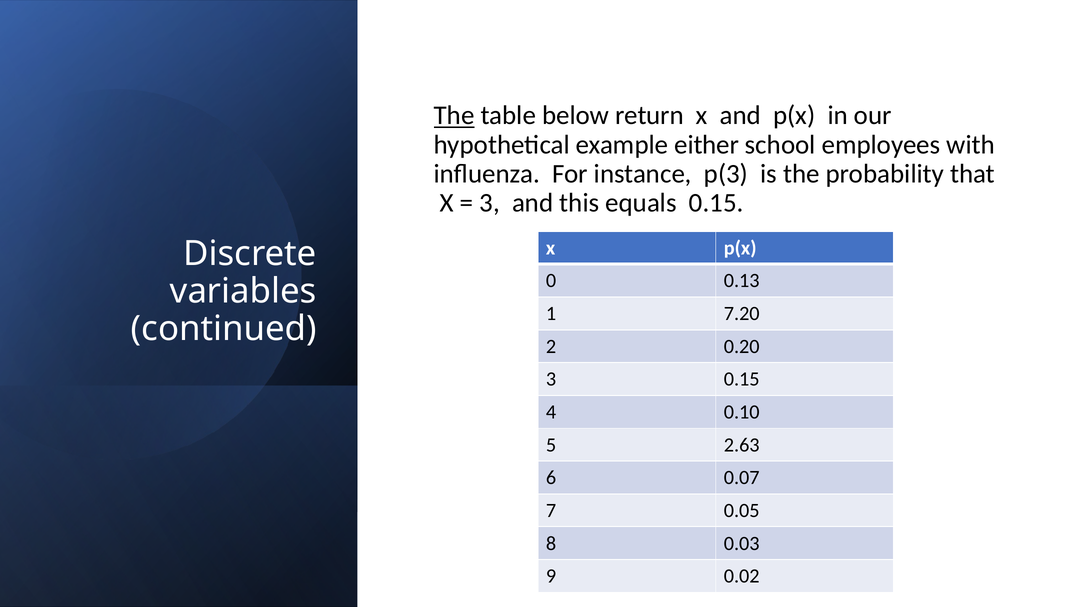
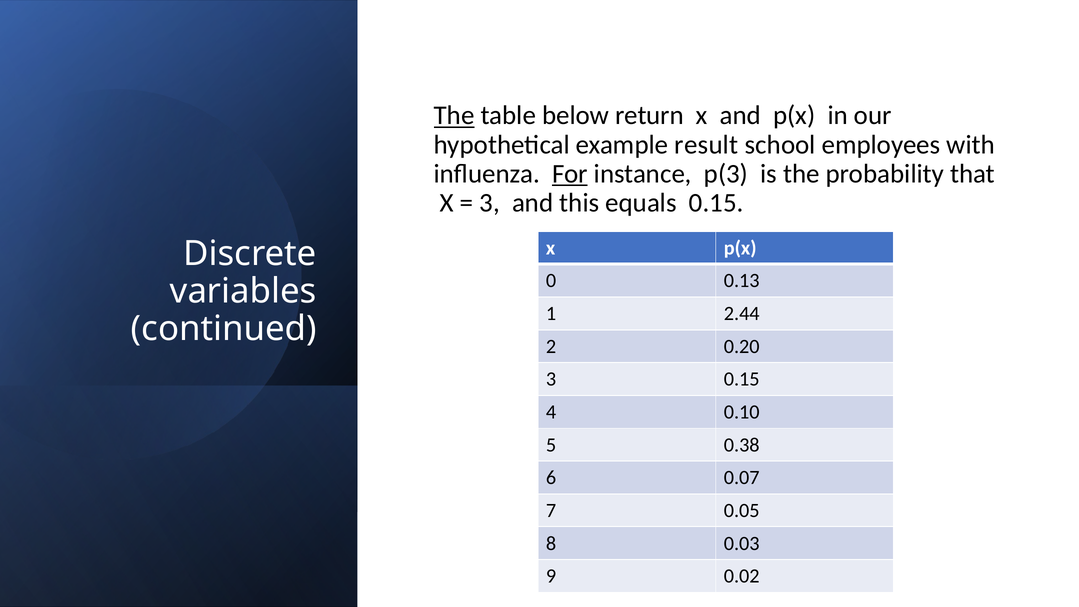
either: either -> result
For underline: none -> present
7.20: 7.20 -> 2.44
2.63: 2.63 -> 0.38
